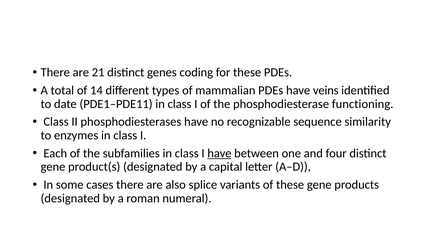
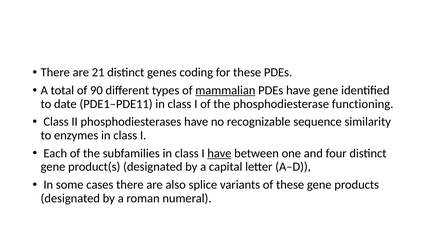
14: 14 -> 90
mammalian underline: none -> present
have veins: veins -> gene
